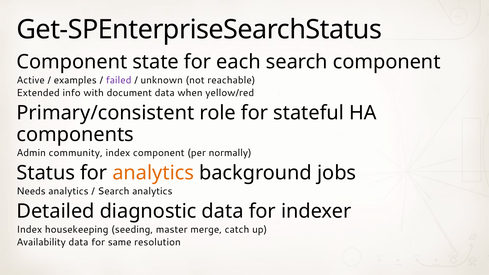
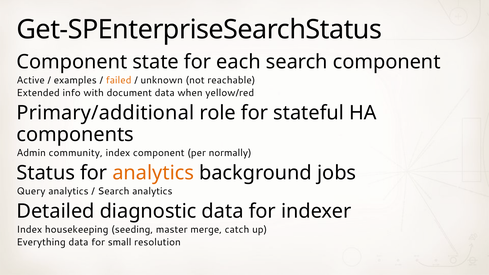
failed colour: purple -> orange
Primary/consistent: Primary/consistent -> Primary/additional
Needs: Needs -> Query
Availability: Availability -> Everything
same: same -> small
